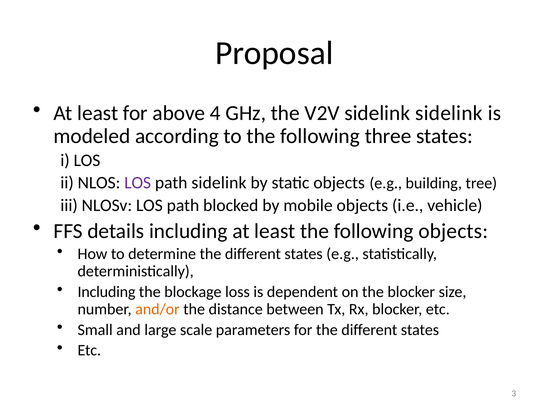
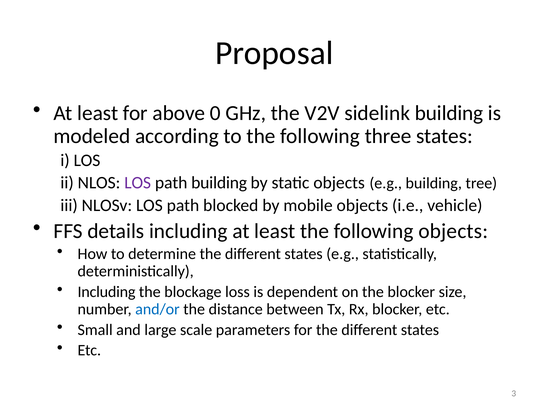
4: 4 -> 0
sidelink sidelink: sidelink -> building
path sidelink: sidelink -> building
and/or colour: orange -> blue
